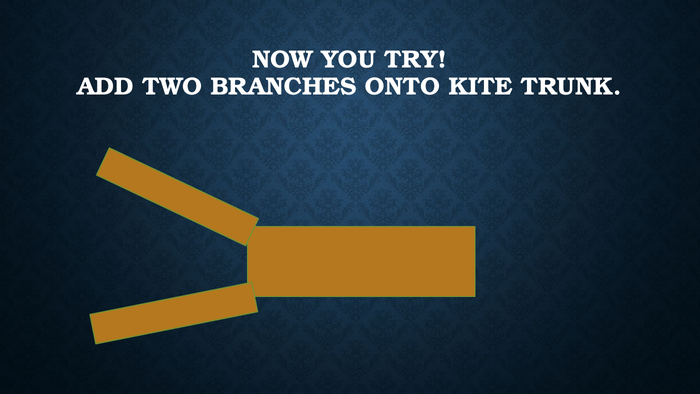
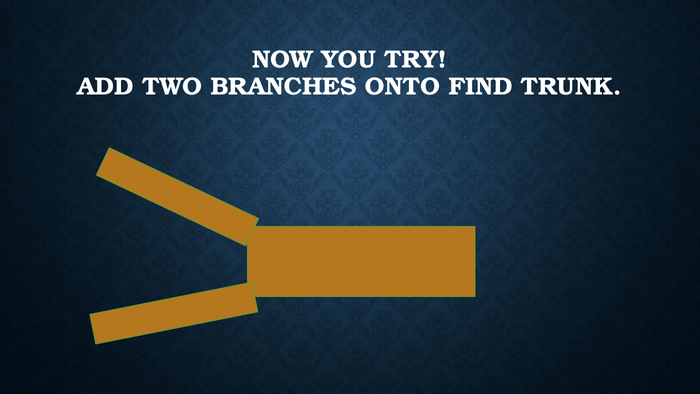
KITE: KITE -> FIND
